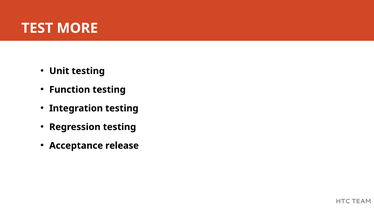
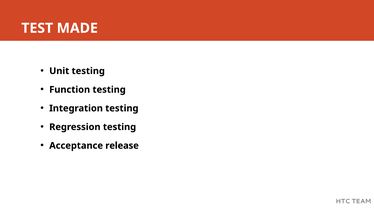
MORE: MORE -> MADE
